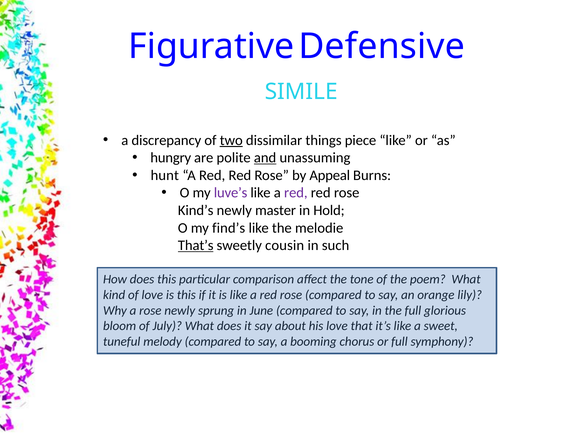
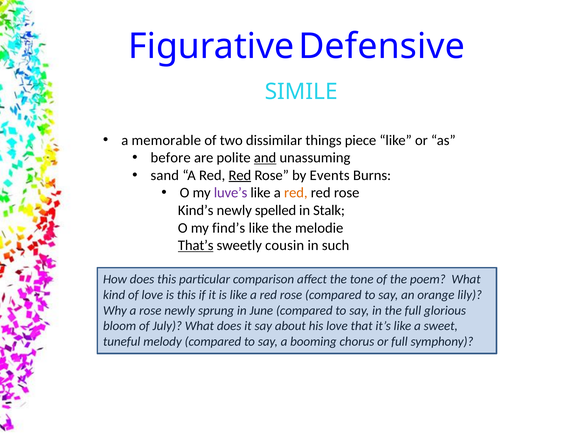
discrepancy: discrepancy -> memorable
two underline: present -> none
hungry: hungry -> before
hunt: hunt -> sand
Red at (240, 175) underline: none -> present
Appeal: Appeal -> Events
red at (296, 193) colour: purple -> orange
master: master -> spelled
Hold: Hold -> Stalk
